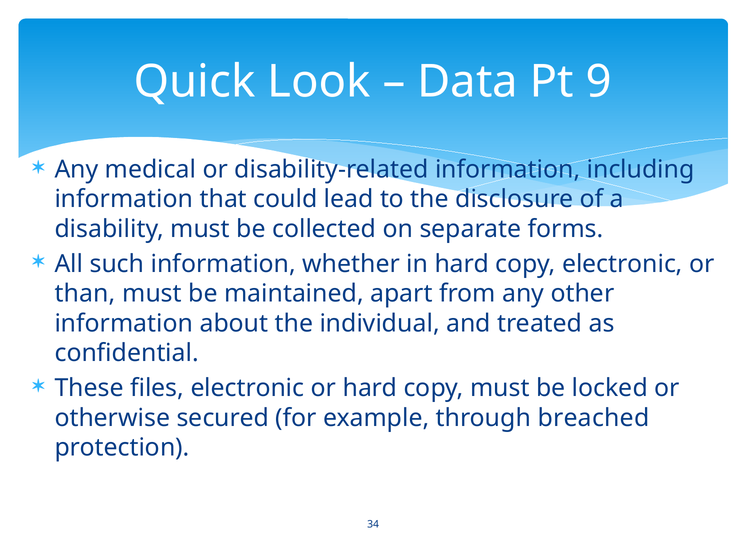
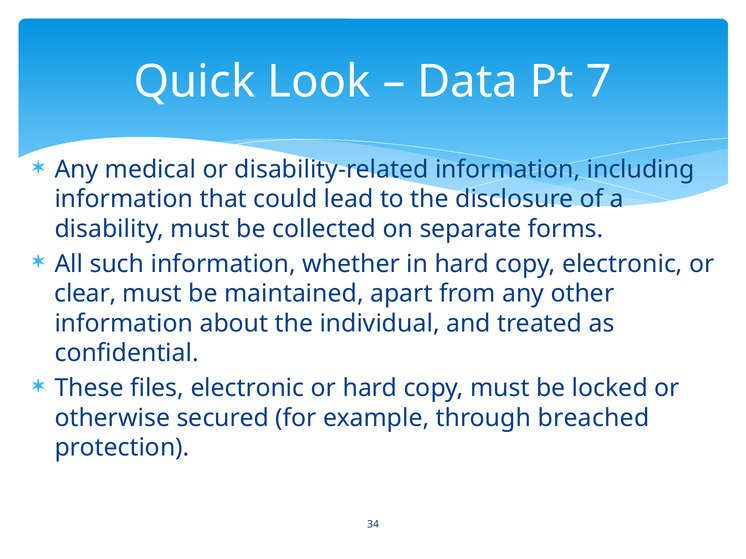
9: 9 -> 7
than: than -> clear
